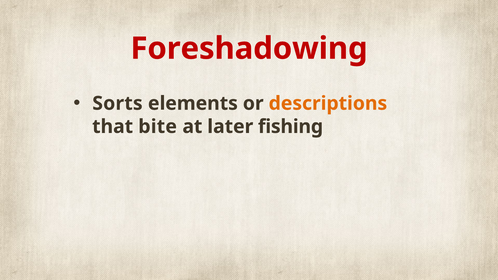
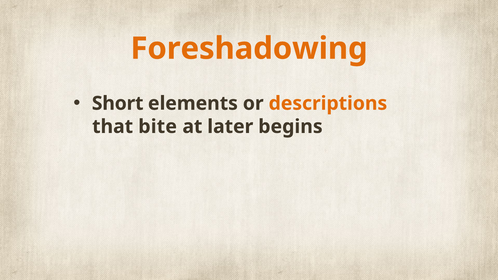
Foreshadowing colour: red -> orange
Sorts: Sorts -> Short
fishing: fishing -> begins
